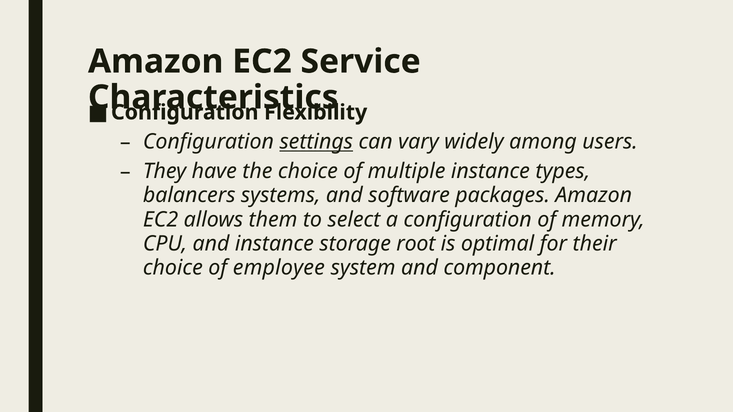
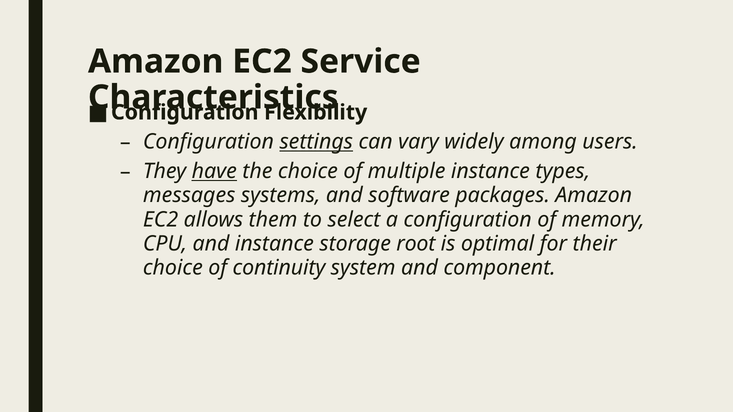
have underline: none -> present
balancers: balancers -> messages
employee: employee -> continuity
